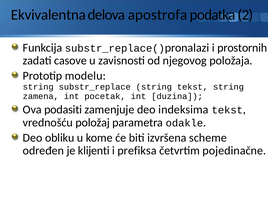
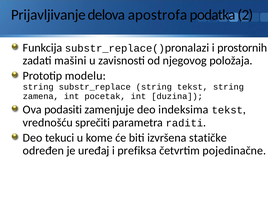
Ekvivalentna: Ekvivalentna -> Prijavljivanje
casove: casove -> mašini
položaj: položaj -> sprečiti
odakle: odakle -> raditi
obliku: obliku -> tekuci
scheme: scheme -> statičke
klijenti: klijenti -> uređaj
